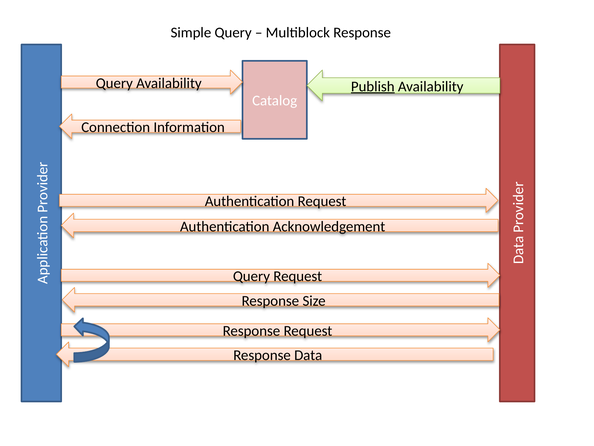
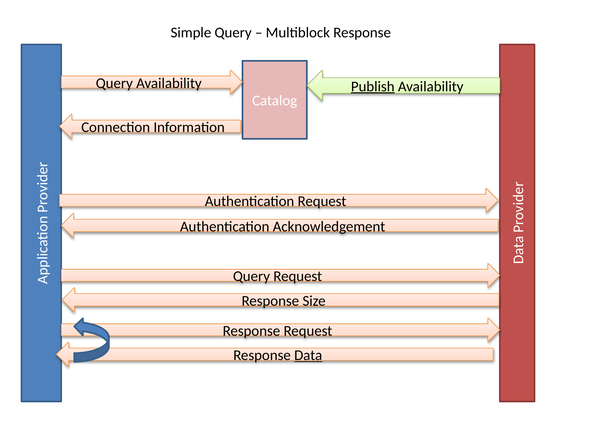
Data underline: none -> present
